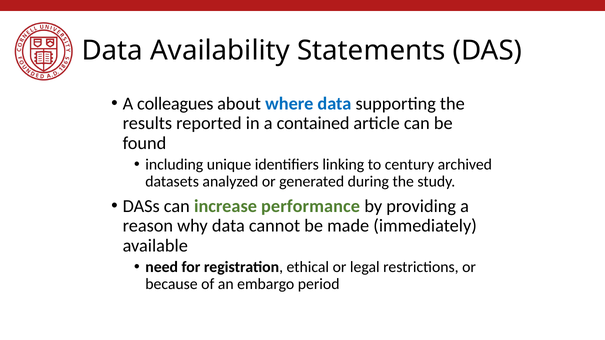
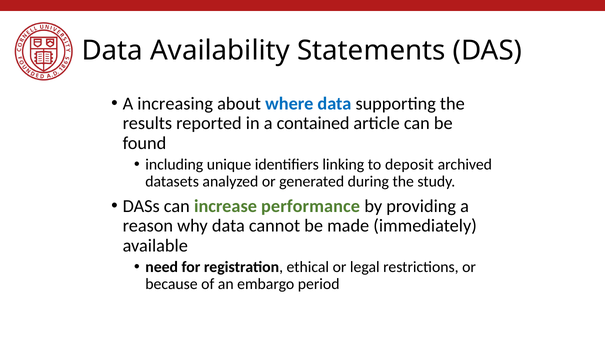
colleagues: colleagues -> increasing
century: century -> deposit
